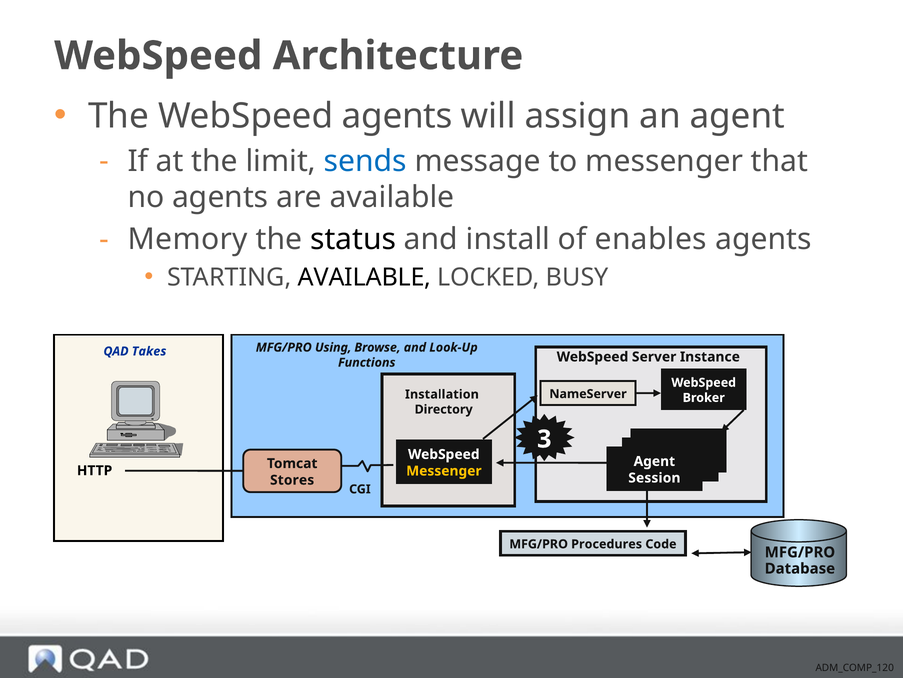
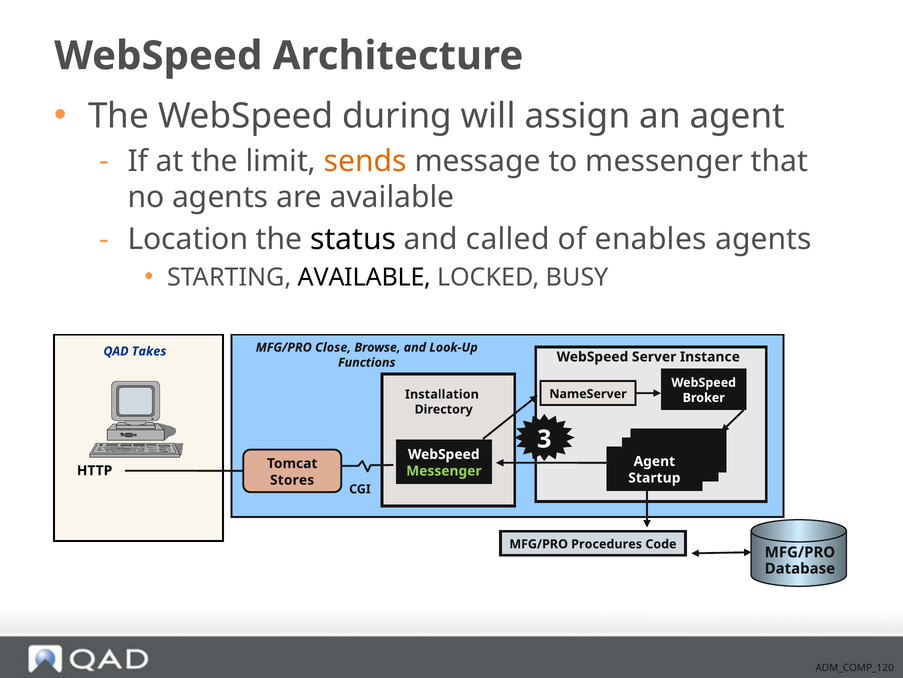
WebSpeed agents: agents -> during
sends colour: blue -> orange
Memory: Memory -> Location
install: install -> called
Using: Using -> Close
Messenger at (444, 470) colour: yellow -> light green
Session: Session -> Startup
